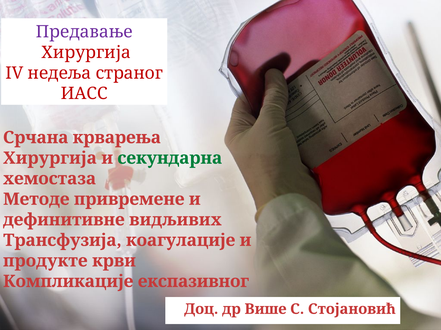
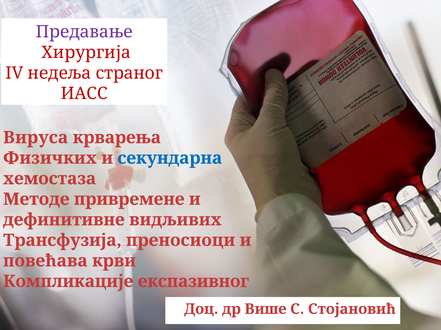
Срчана: Срчана -> Вируса
Хирургија at (50, 158): Хирургија -> Физичких
секундарна colour: green -> blue
коагулације: коагулације -> преносиоци
продукте: продукте -> повећава
